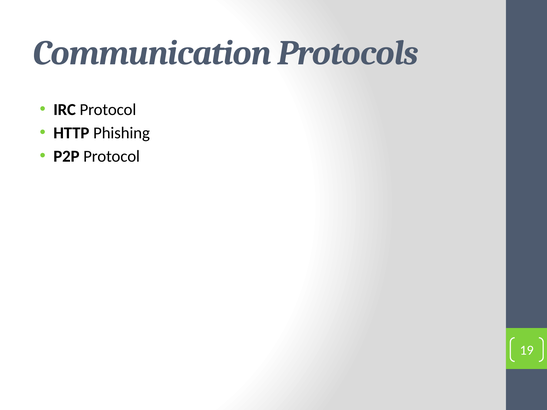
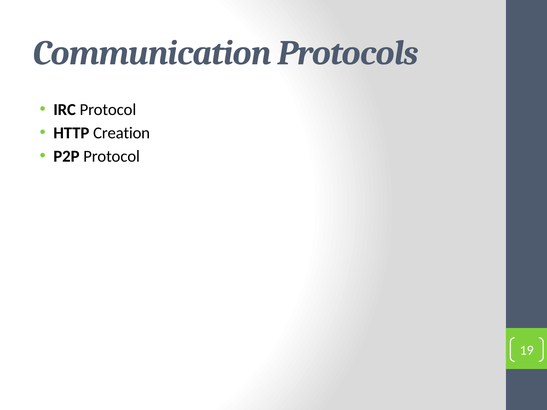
Phishing: Phishing -> Creation
